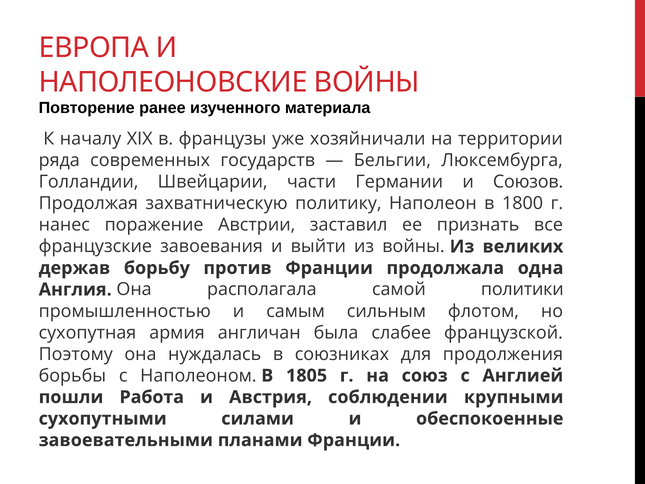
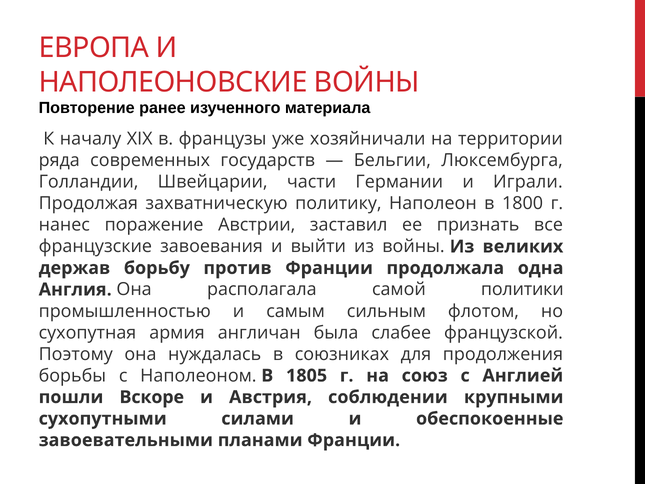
Союзов: Союзов -> Играли
Работа: Работа -> Вскоре
